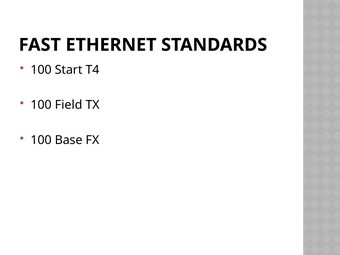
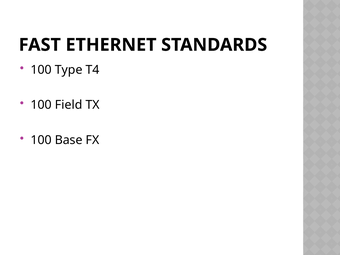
Start: Start -> Type
